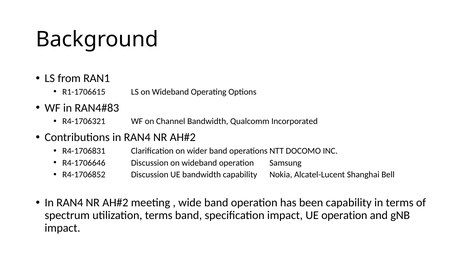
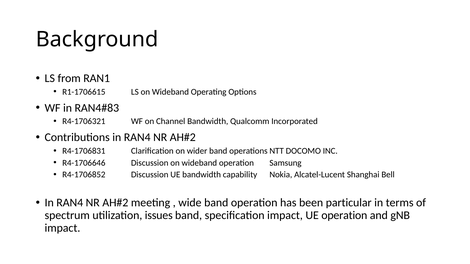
been capability: capability -> particular
utilization terms: terms -> issues
